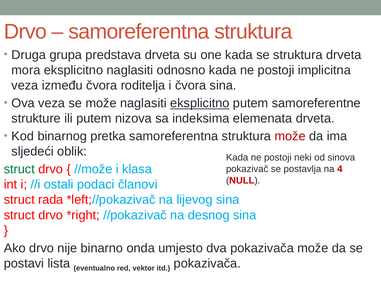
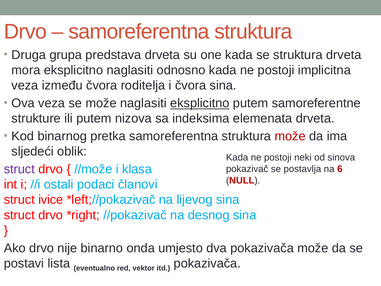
struct at (19, 169) colour: green -> purple
4: 4 -> 6
rada: rada -> ivice
